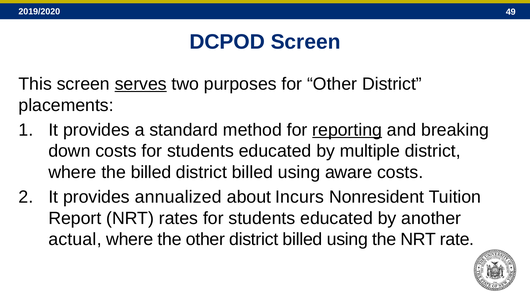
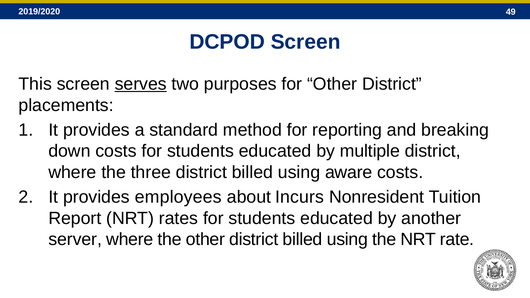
reporting underline: present -> none
the billed: billed -> three
annualized: annualized -> employees
actual: actual -> server
